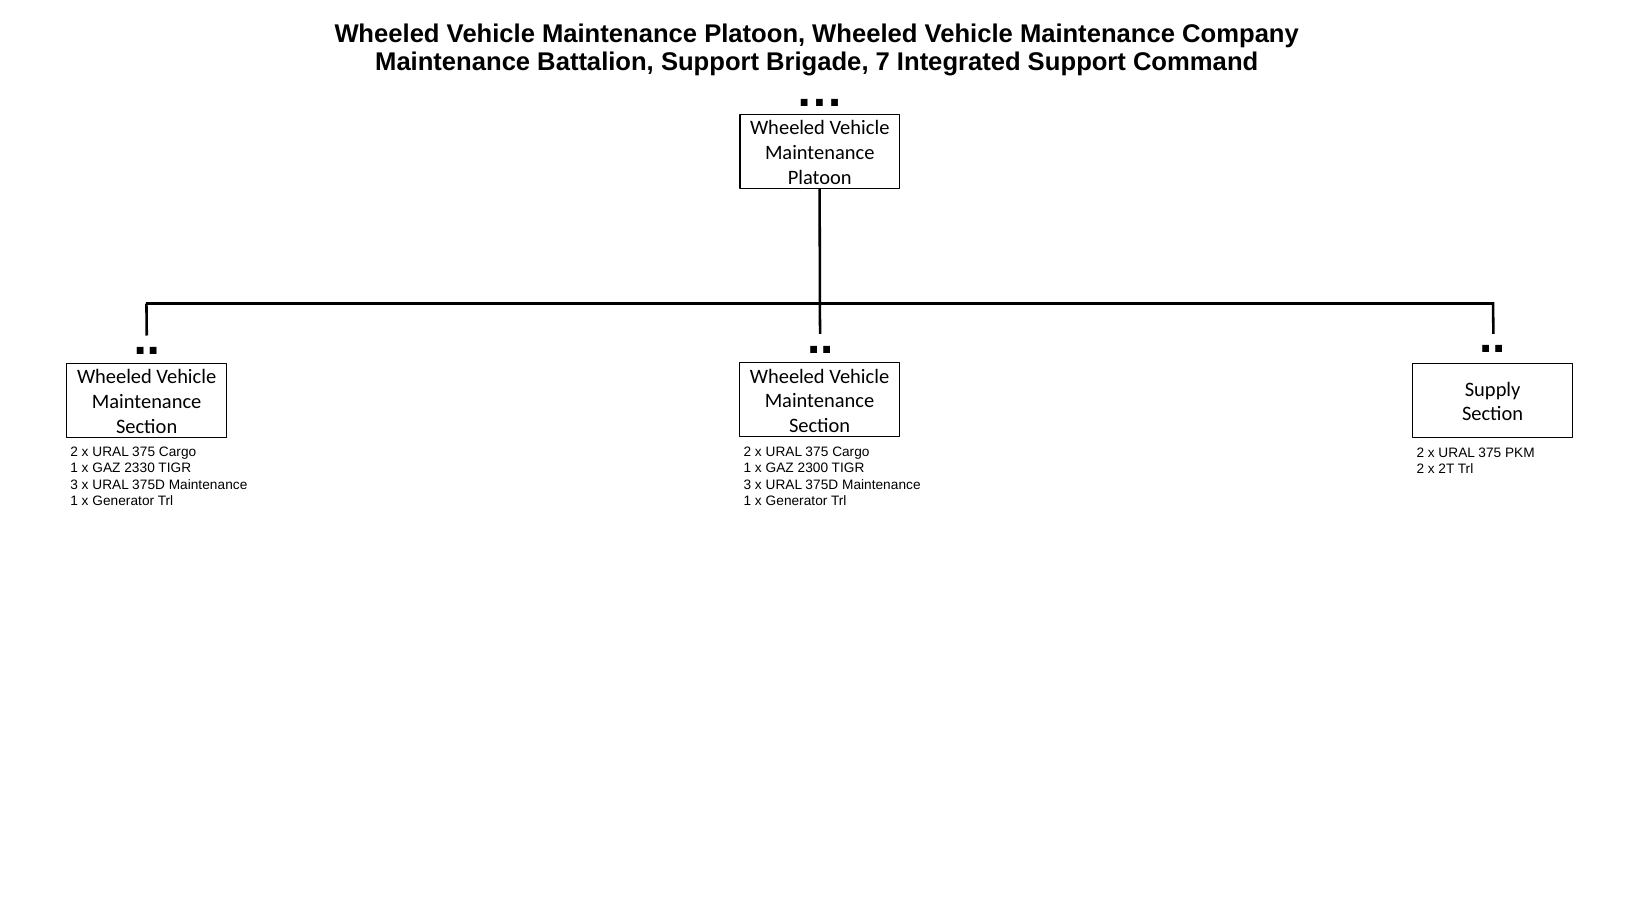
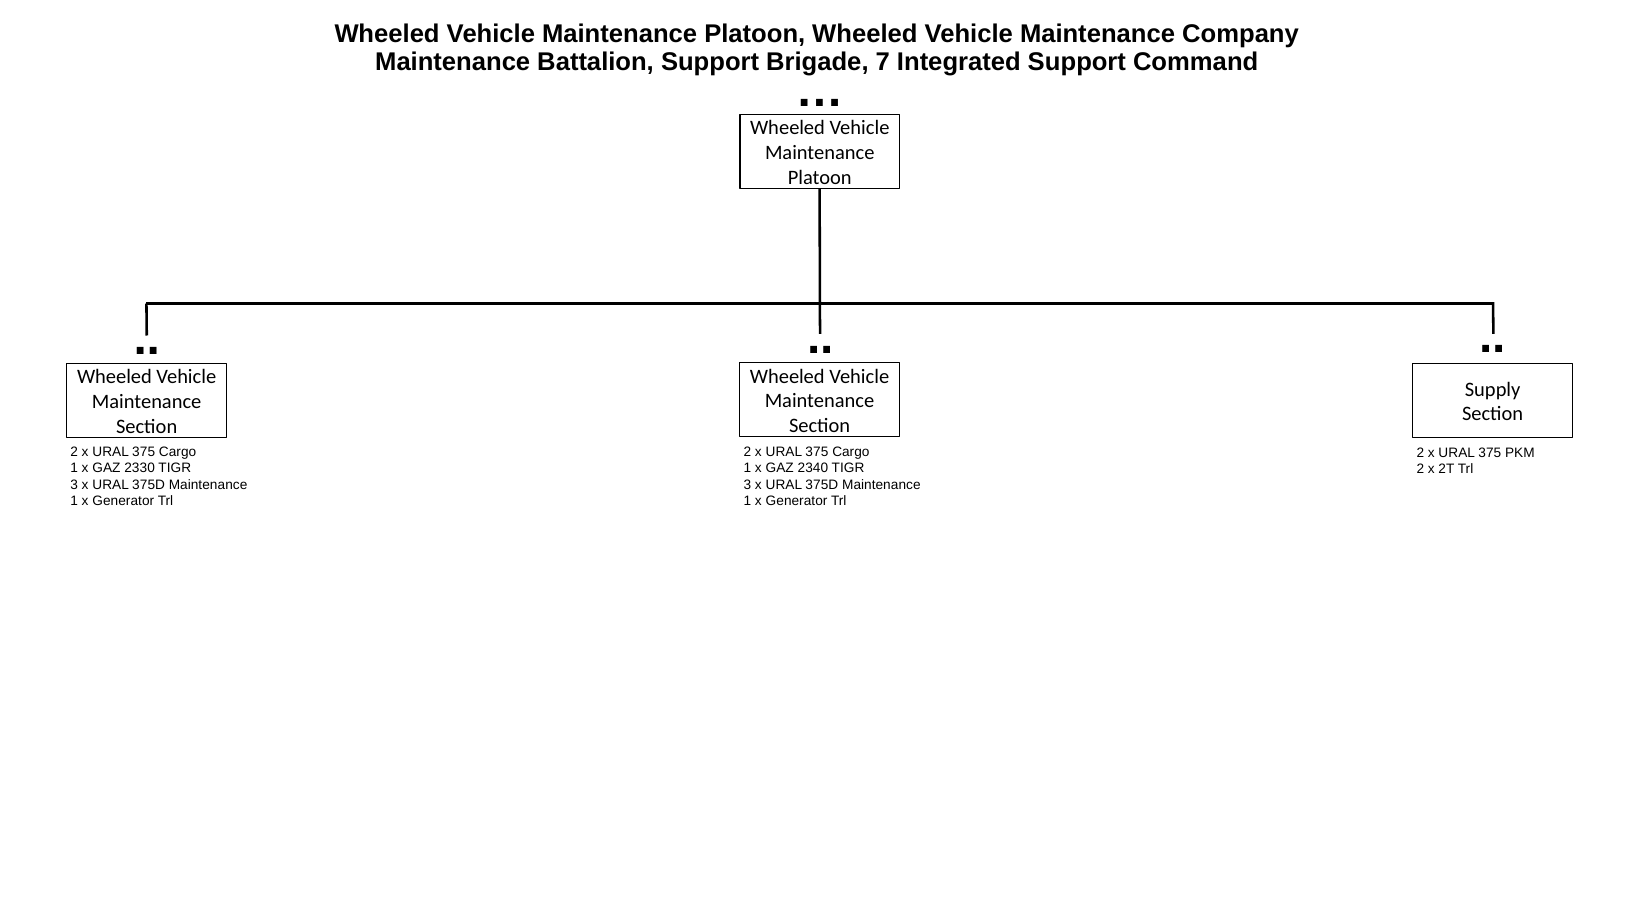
2300: 2300 -> 2340
